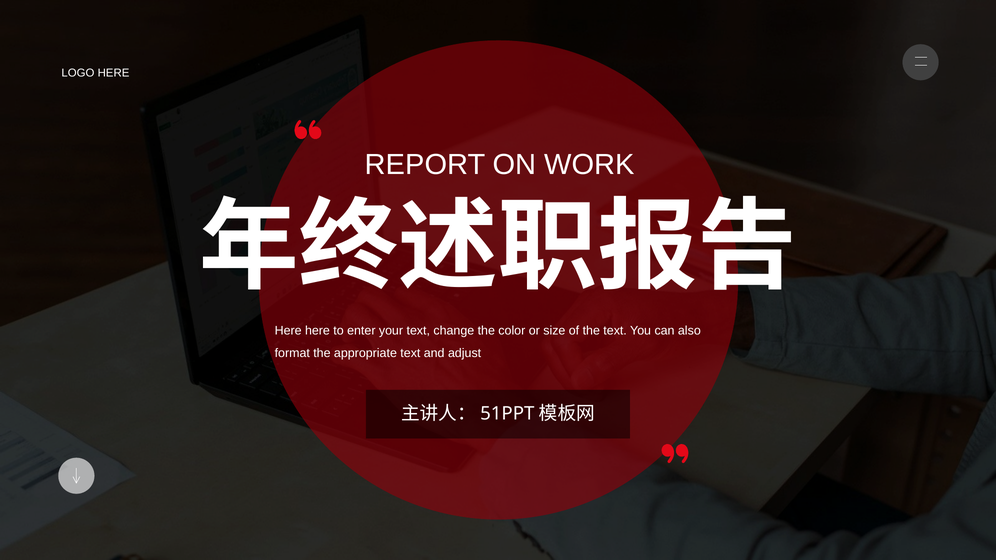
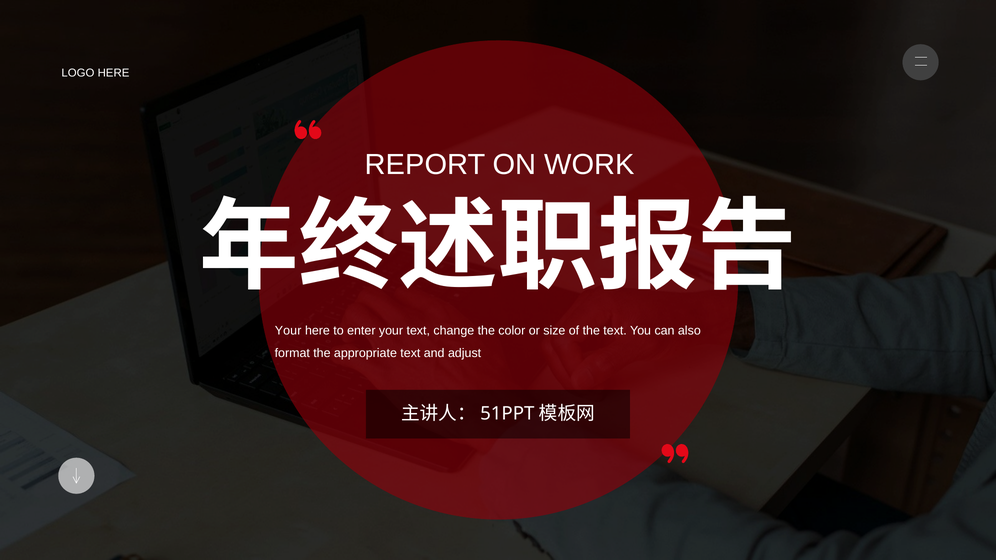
Here at (288, 331): Here -> Your
